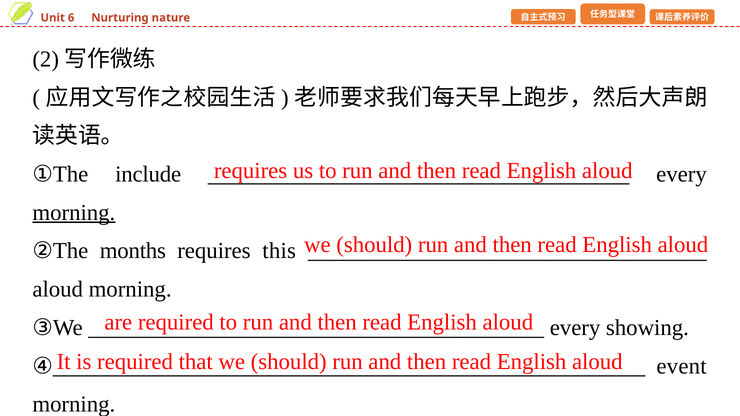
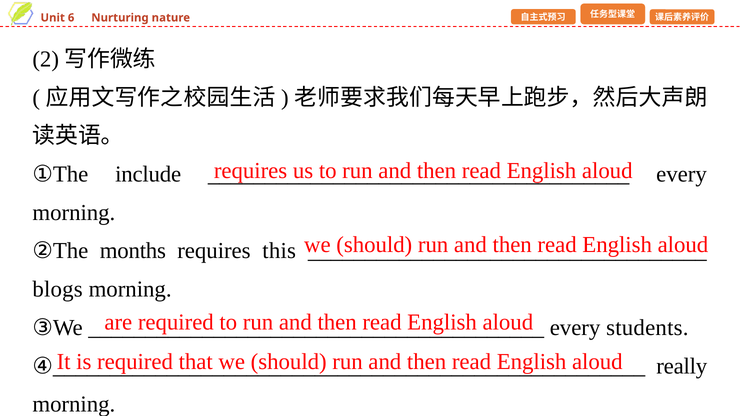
morning at (74, 213) underline: present -> none
aloud at (58, 289): aloud -> blogs
showing: showing -> students
event: event -> really
